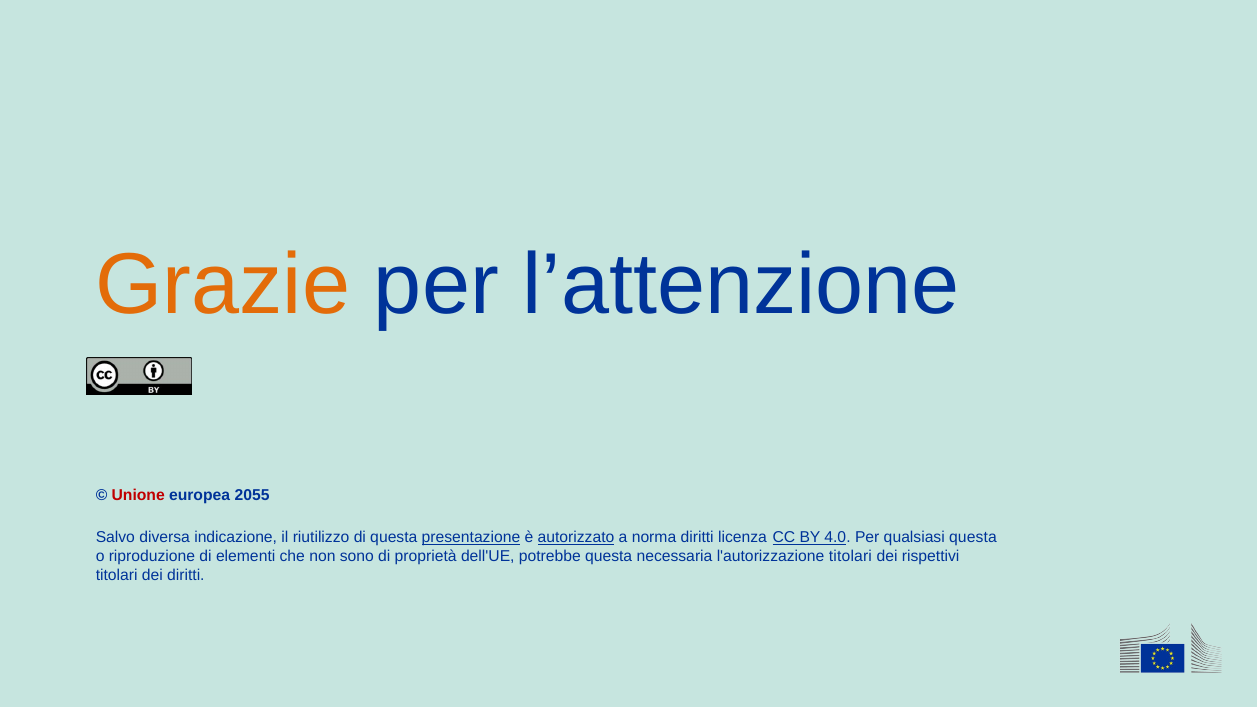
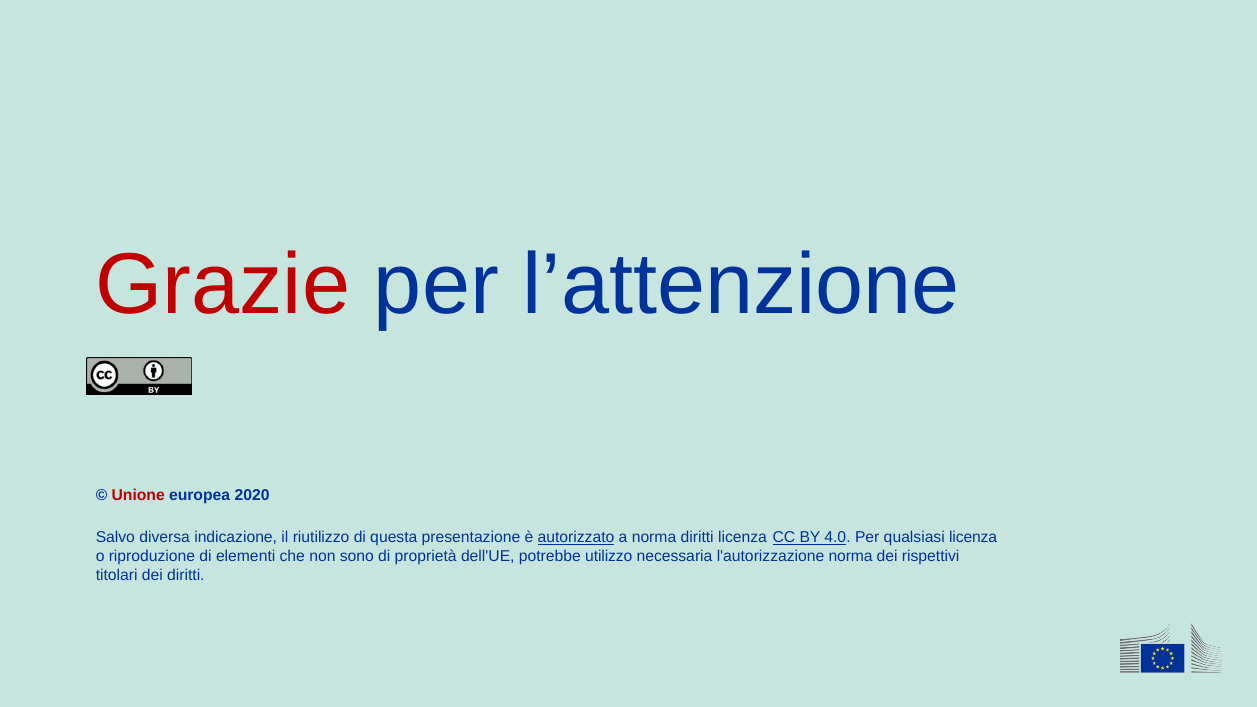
Grazie colour: orange -> red
2055: 2055 -> 2020
presentazione underline: present -> none
qualsiasi questa: questa -> licenza
potrebbe questa: questa -> utilizzo
l'autorizzazione titolari: titolari -> norma
